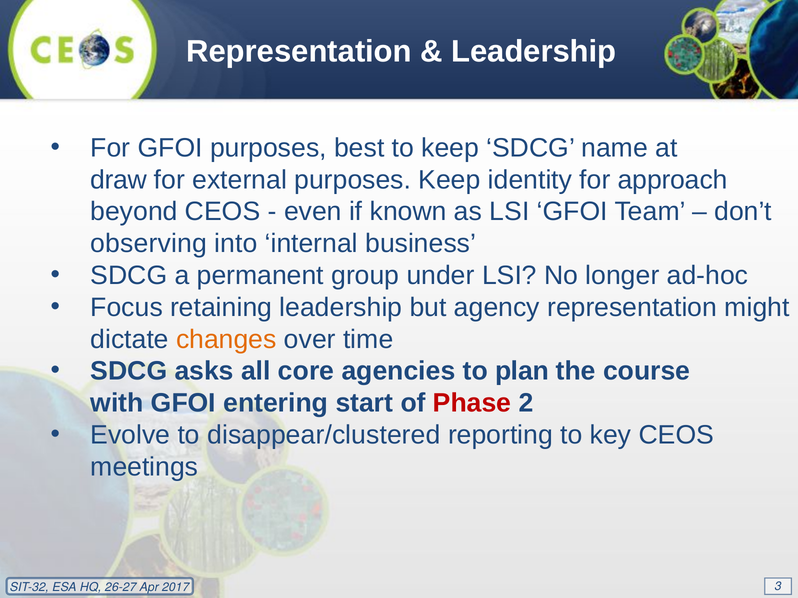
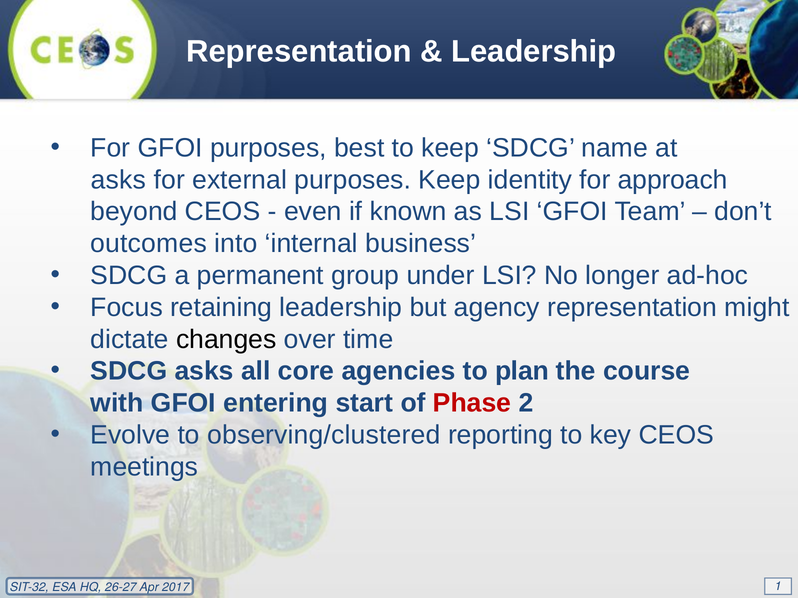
draw at (119, 180): draw -> asks
observing: observing -> outcomes
changes colour: orange -> black
disappear/clustered: disappear/clustered -> observing/clustered
3: 3 -> 1
